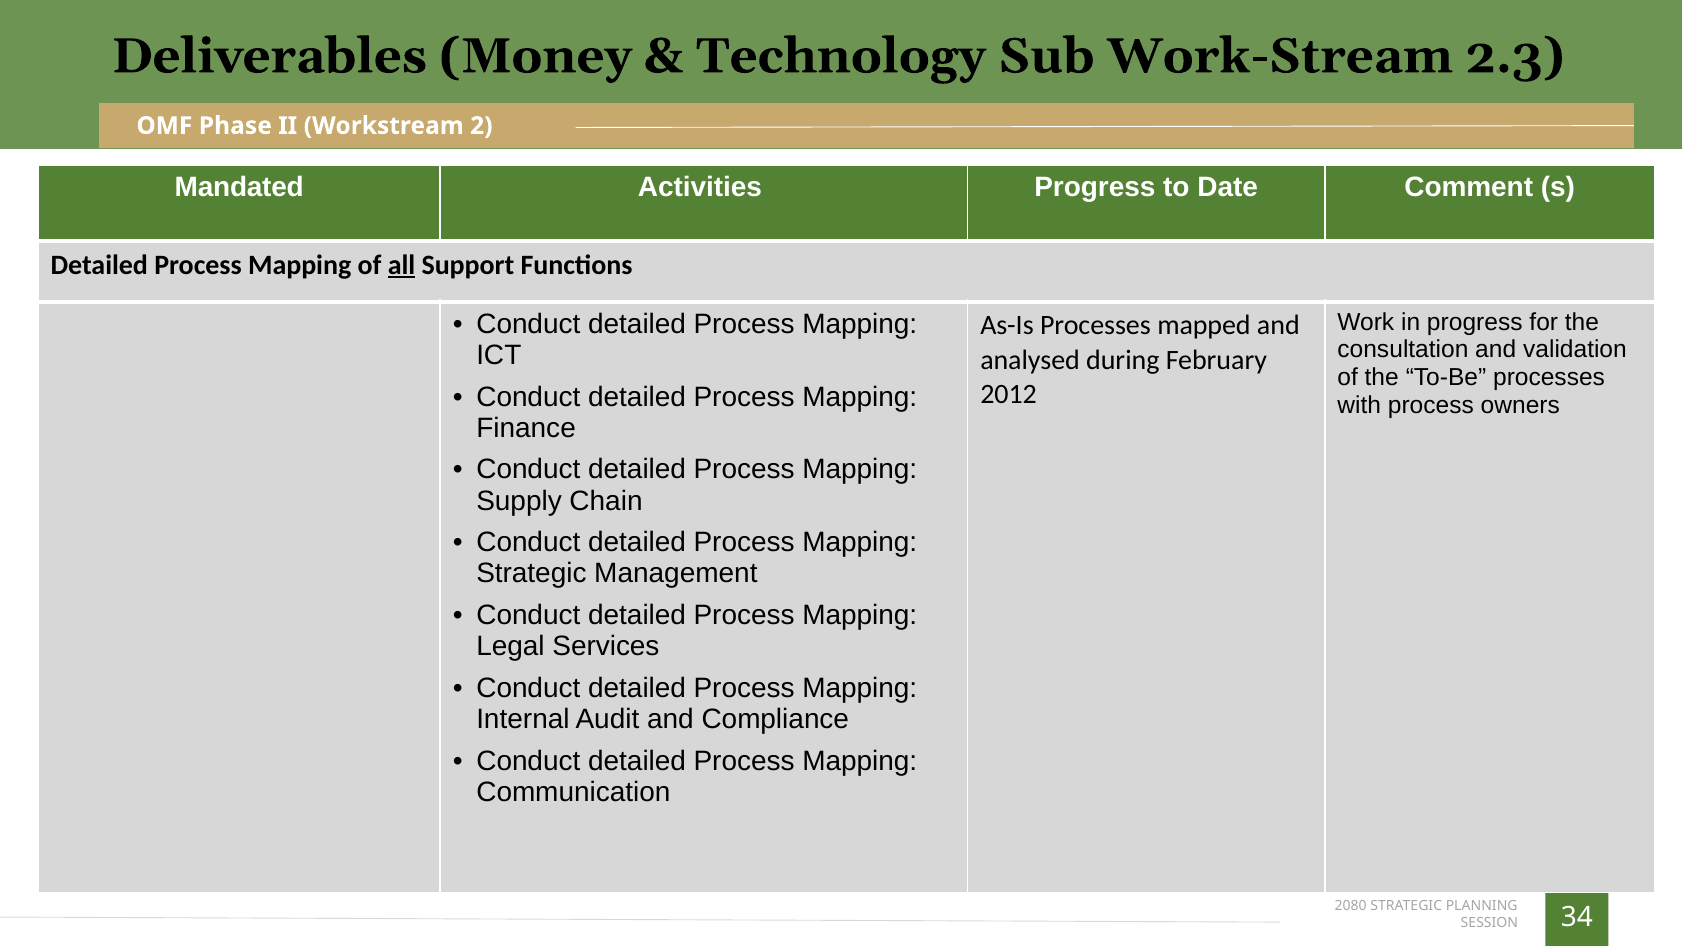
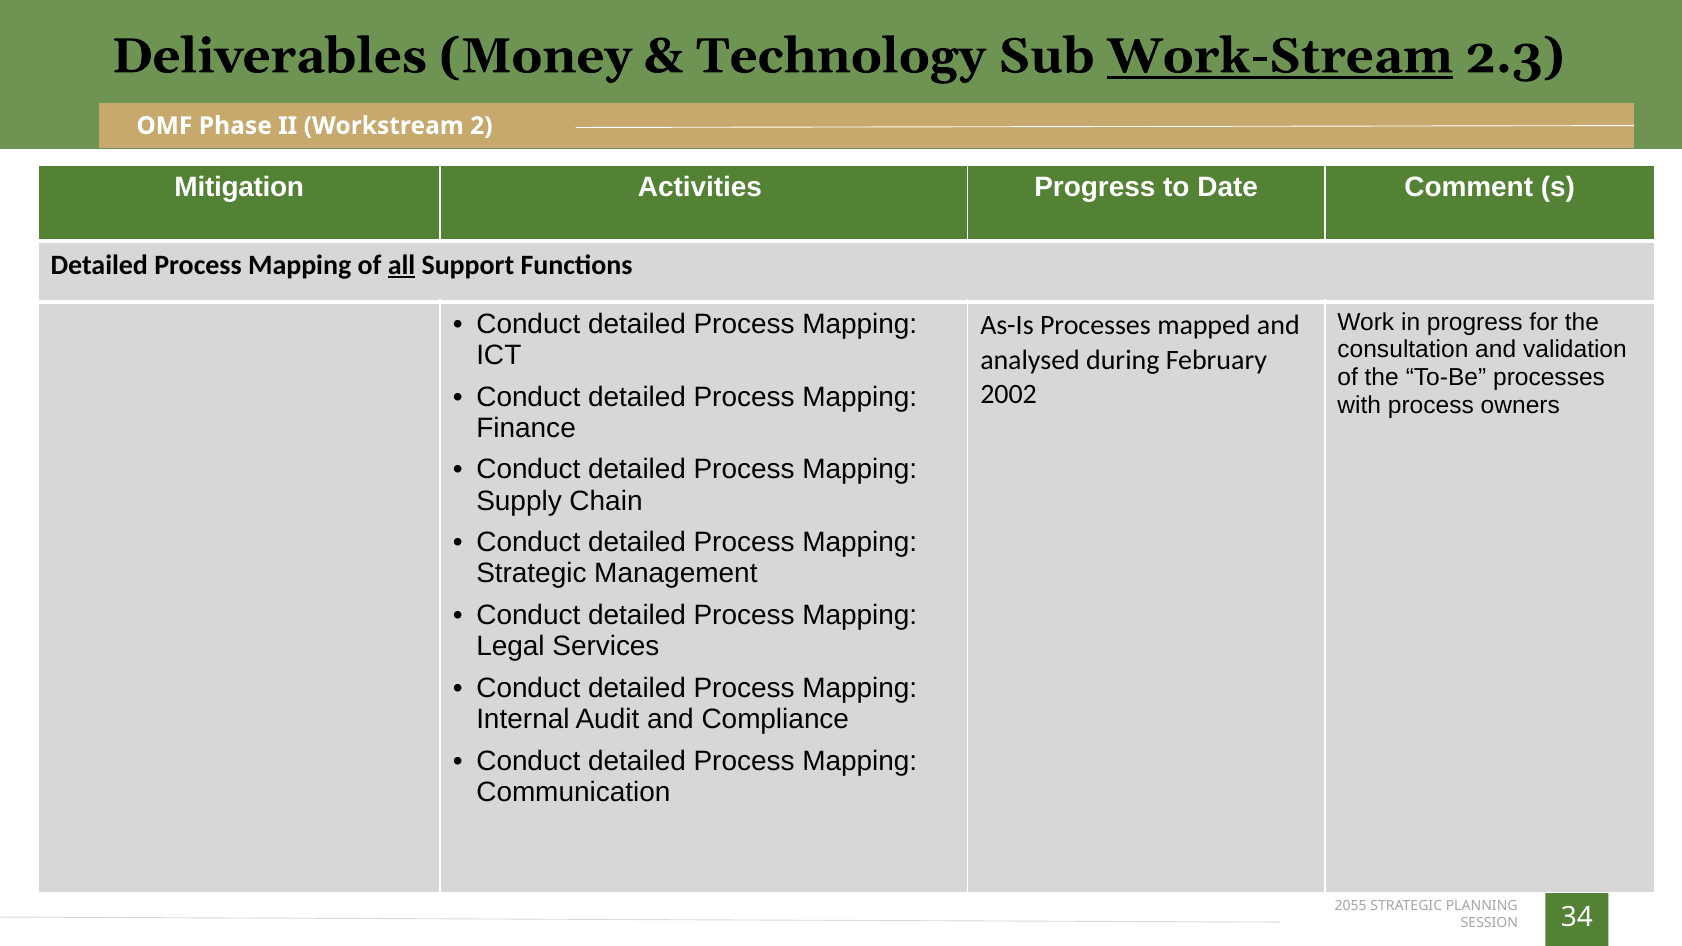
Work-Stream underline: none -> present
Mandated: Mandated -> Mitigation
2012: 2012 -> 2002
2080: 2080 -> 2055
